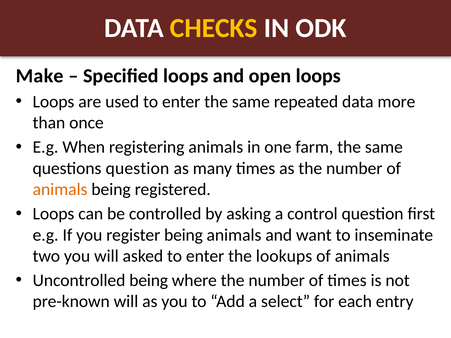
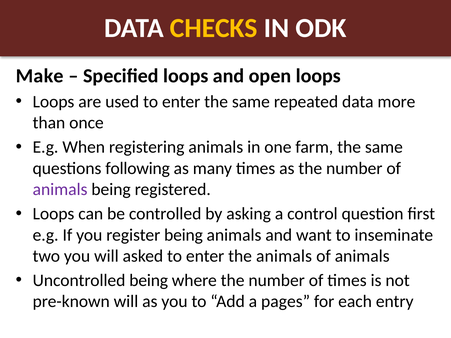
questions question: question -> following
animals at (60, 189) colour: orange -> purple
the lookups: lookups -> animals
select: select -> pages
